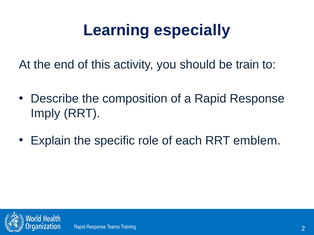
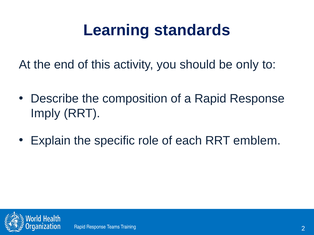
especially: especially -> standards
train: train -> only
